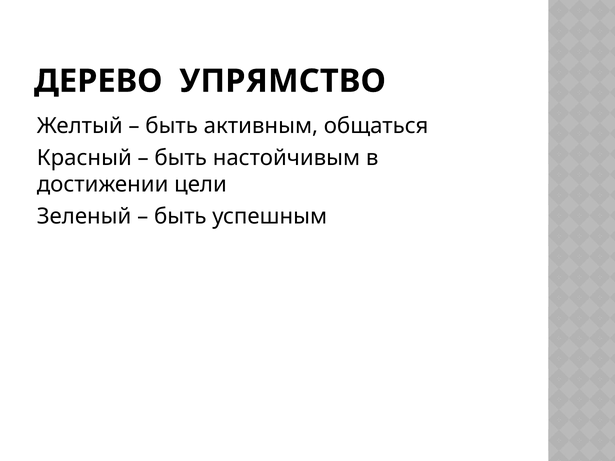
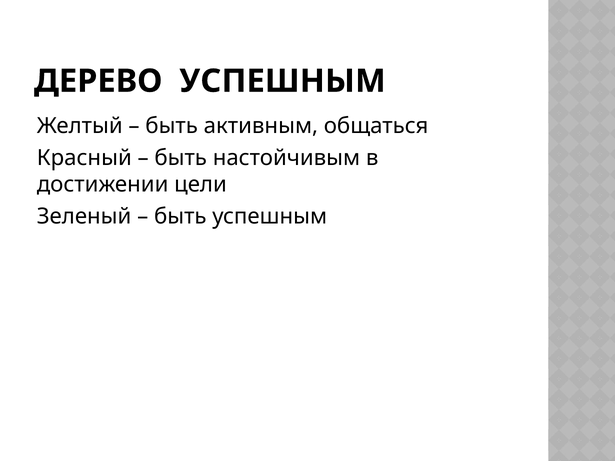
ДЕРЕВО УПРЯМСТВО: УПРЯМСТВО -> УСПЕШНЫМ
